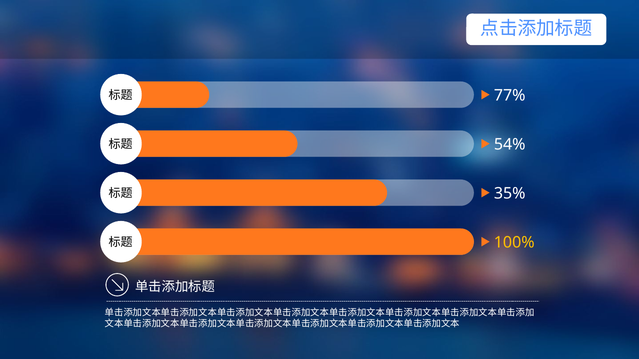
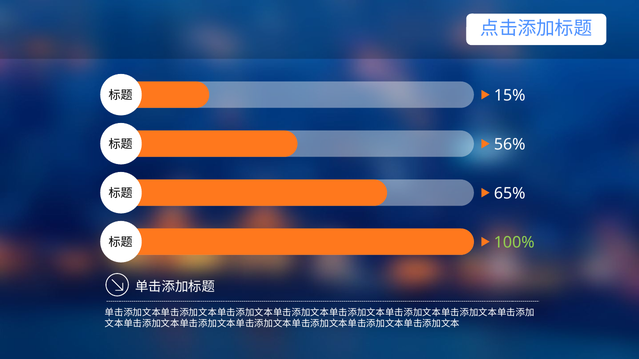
77%: 77% -> 15%
54%: 54% -> 56%
35%: 35% -> 65%
100% colour: yellow -> light green
